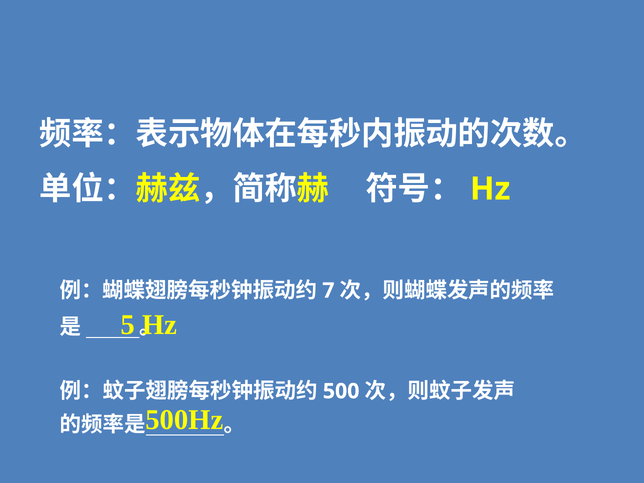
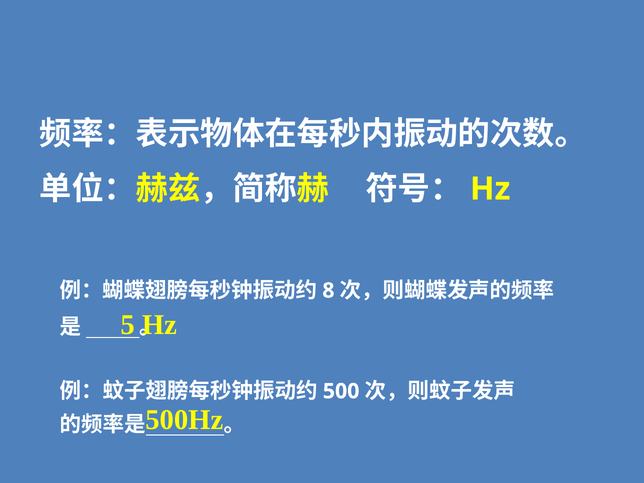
7: 7 -> 8
